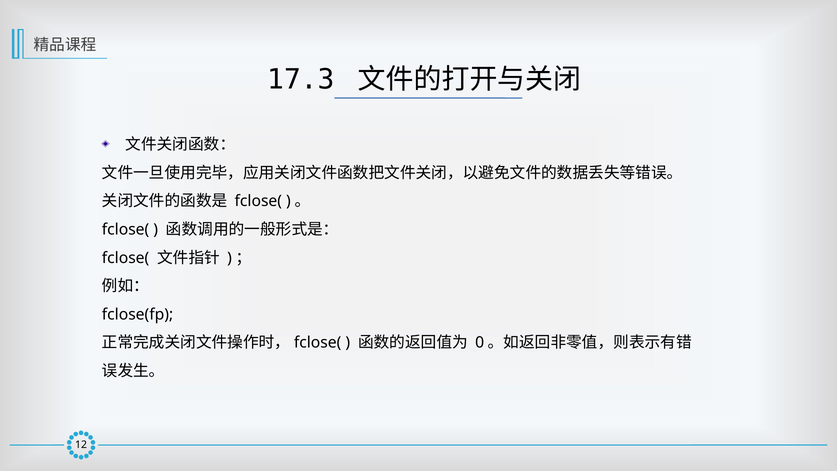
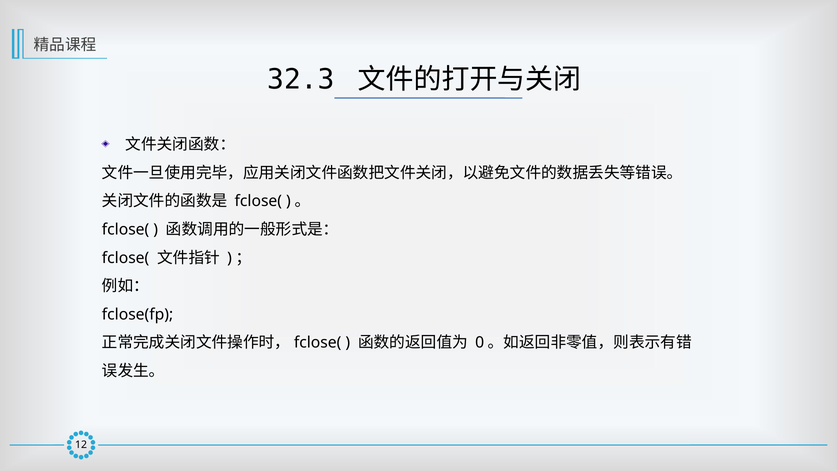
17.3: 17.3 -> 32.3
